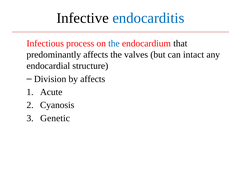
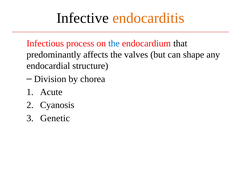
endocarditis colour: blue -> orange
intact: intact -> shape
by affects: affects -> chorea
